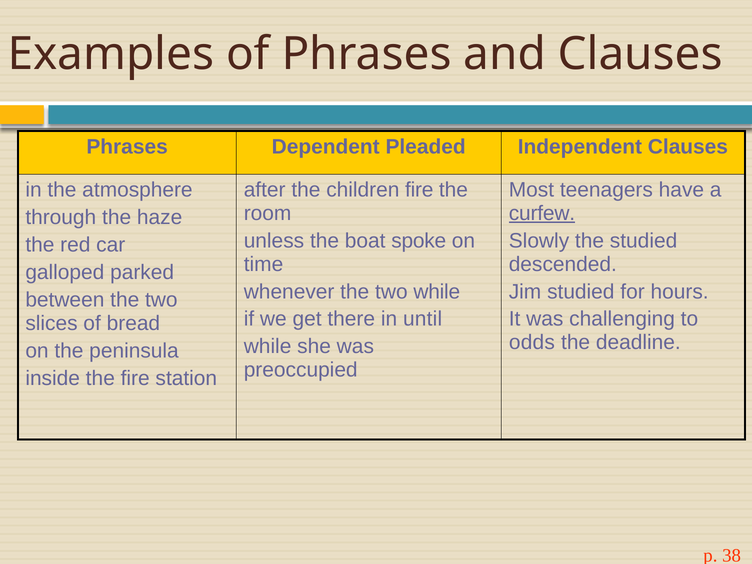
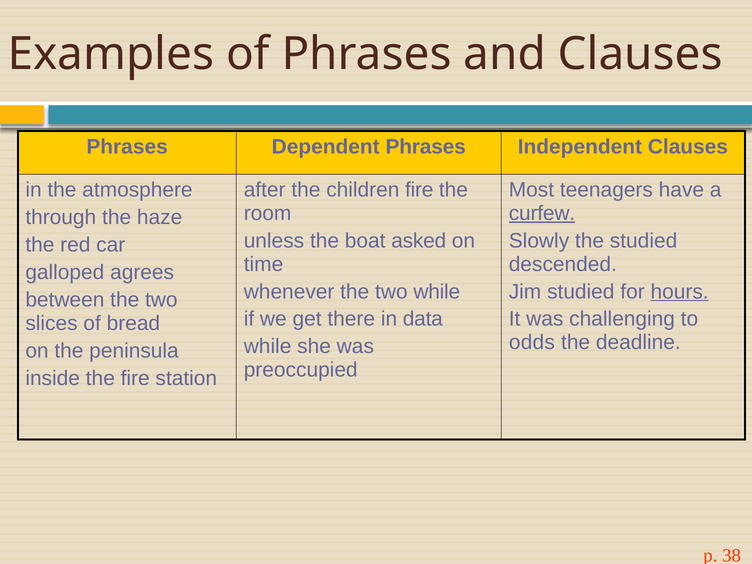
Dependent Pleaded: Pleaded -> Phrases
spoke: spoke -> asked
parked: parked -> agrees
hours underline: none -> present
until: until -> data
